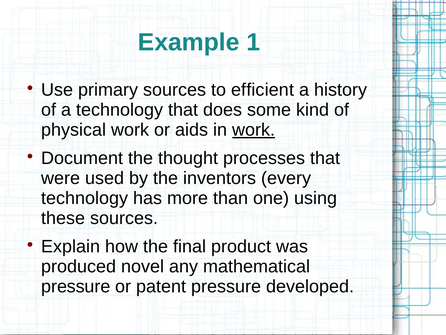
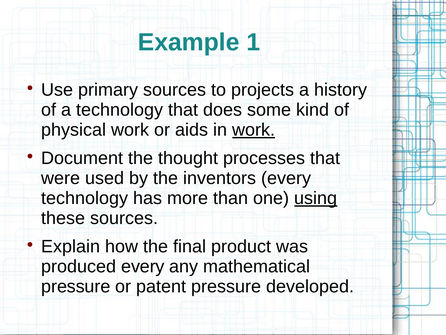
efficient: efficient -> projects
using underline: none -> present
produced novel: novel -> every
